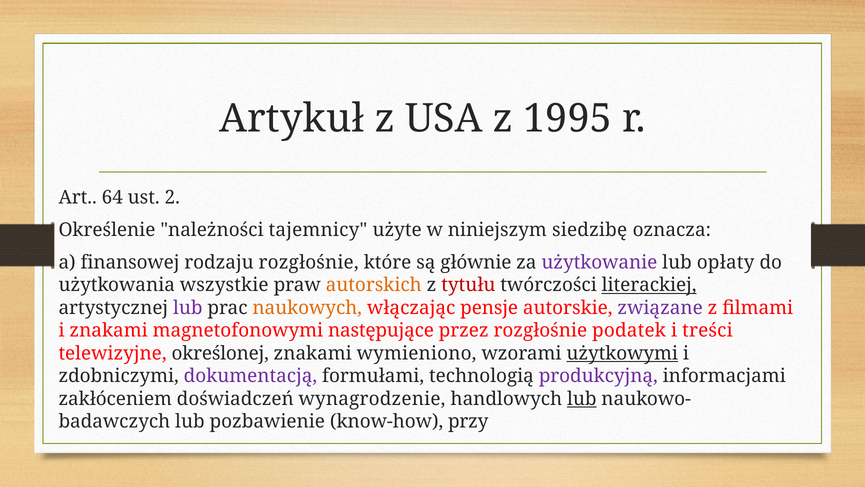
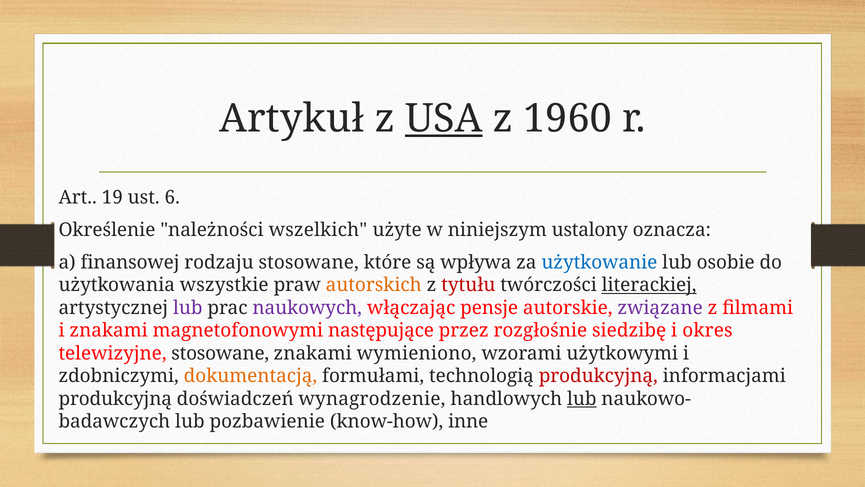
USA underline: none -> present
1995: 1995 -> 1960
64: 64 -> 19
2: 2 -> 6
tajemnicy: tajemnicy -> wszelkich
siedzibę: siedzibę -> ustalony
rodzaju rozgłośnie: rozgłośnie -> stosowane
głównie: głównie -> wpływa
użytkowanie colour: purple -> blue
opłaty: opłaty -> osobie
naukowych colour: orange -> purple
podatek: podatek -> siedzibę
treści: treści -> okres
telewizyjne określonej: określonej -> stosowane
użytkowymi underline: present -> none
dokumentacją colour: purple -> orange
produkcyjną at (598, 376) colour: purple -> red
zakłóceniem at (115, 398): zakłóceniem -> produkcyjną
przy: przy -> inne
